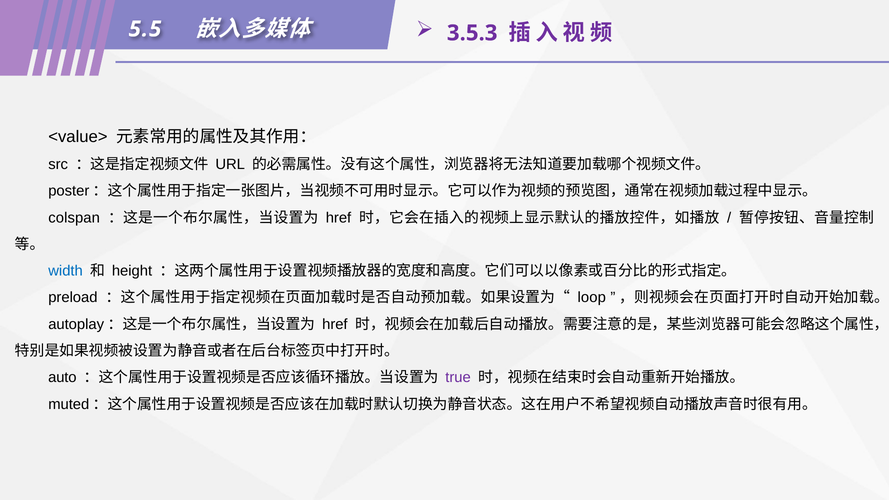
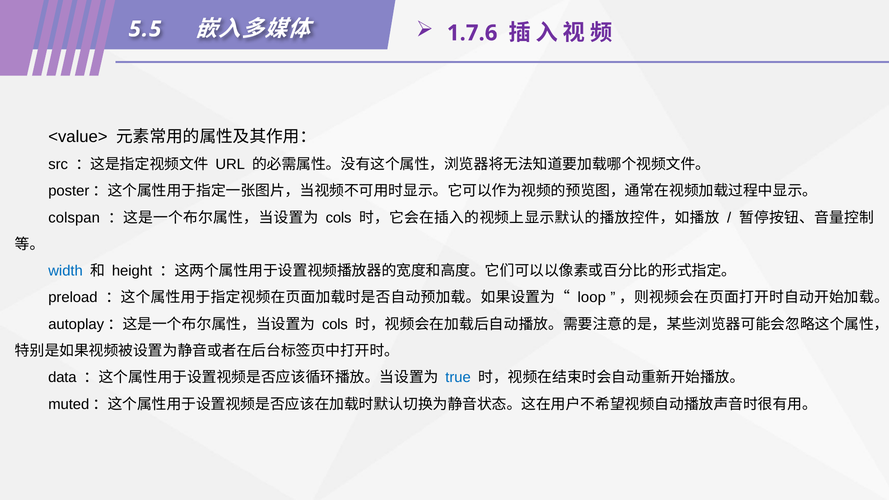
3.5.3: 3.5.3 -> 1.7.6
href at (339, 218): href -> cols
href at (335, 324): href -> cols
auto: auto -> data
true colour: purple -> blue
